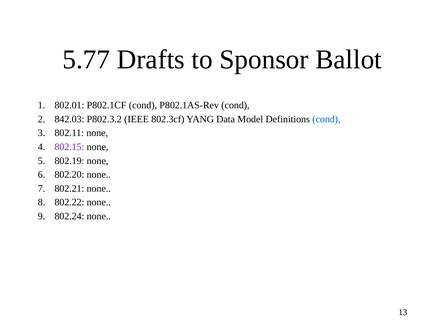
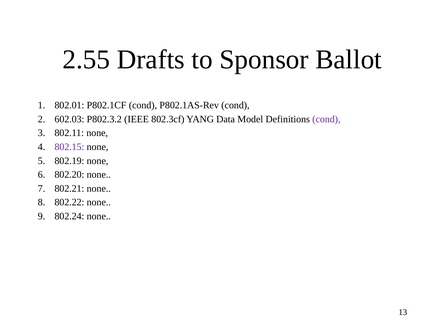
5.77: 5.77 -> 2.55
842.03: 842.03 -> 602.03
cond at (326, 119) colour: blue -> purple
